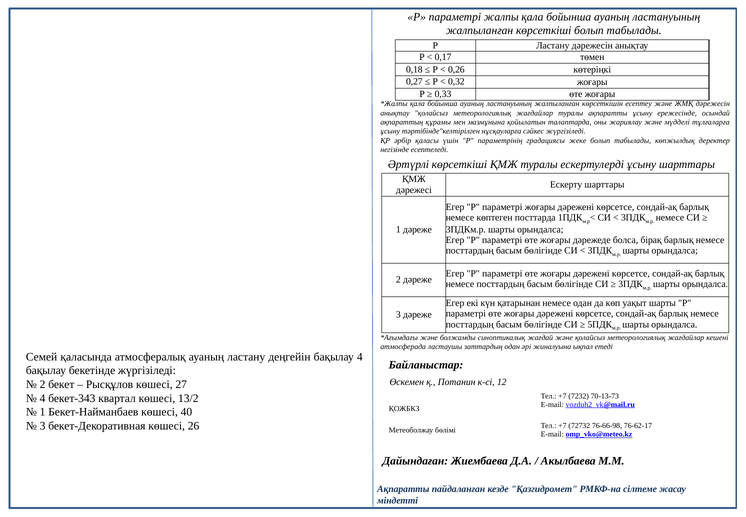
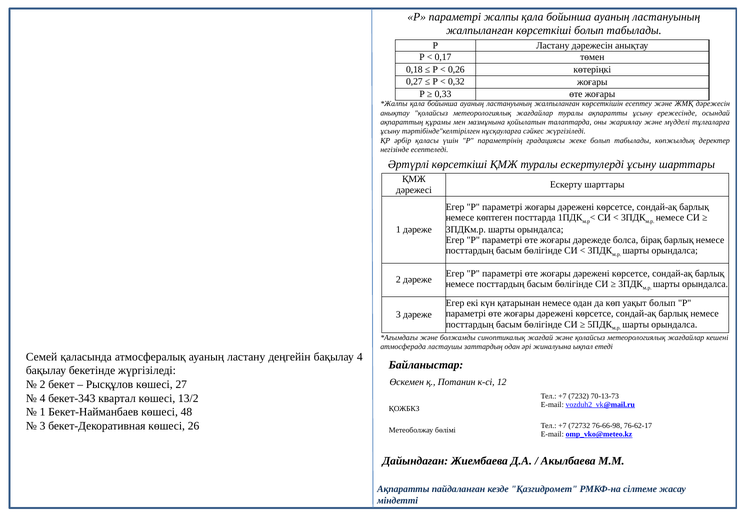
уақыт шарты: шарты -> болып
40: 40 -> 48
